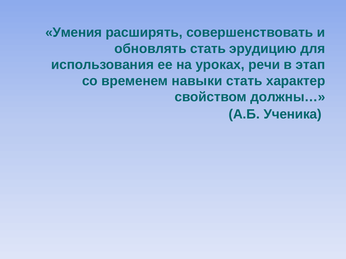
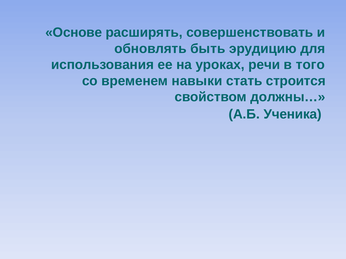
Умения: Умения -> Основе
обновлять стать: стать -> быть
этап: этап -> того
характер: характер -> строится
